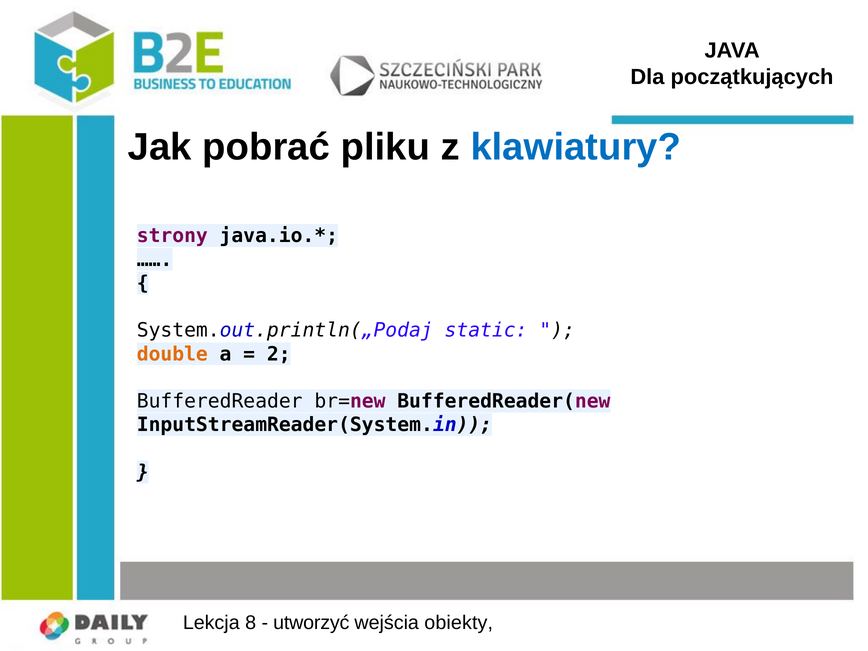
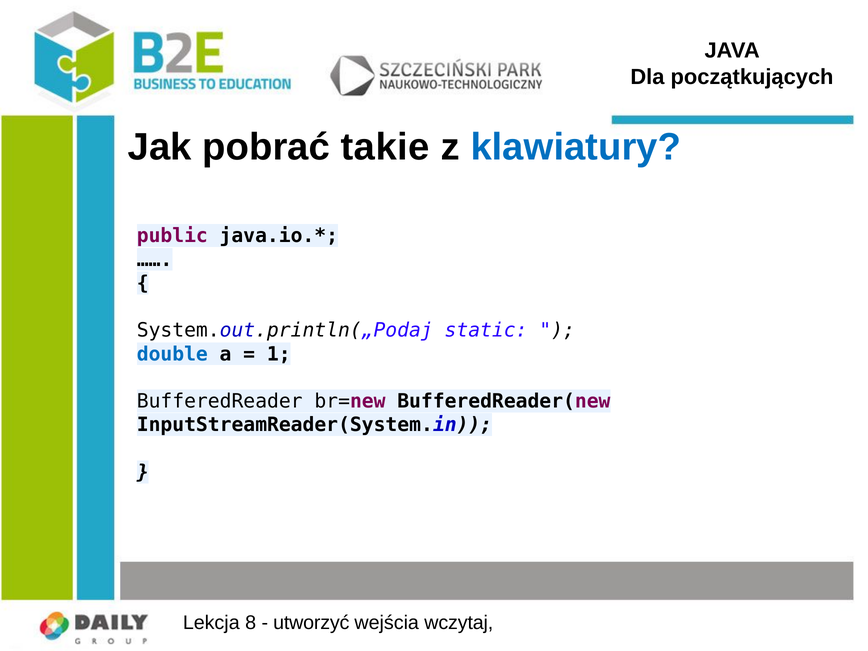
pliku: pliku -> takie
strony: strony -> public
double colour: orange -> blue
2: 2 -> 1
obiekty: obiekty -> wczytaj
